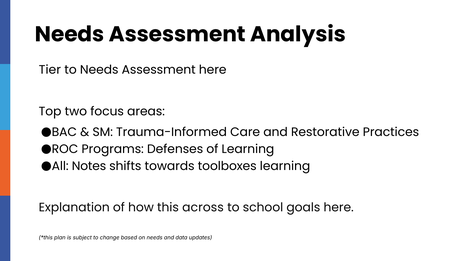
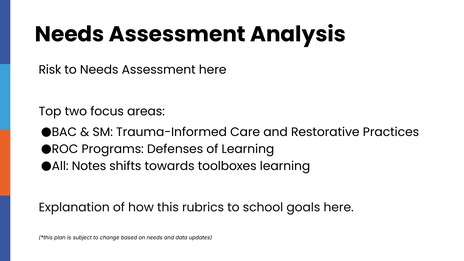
Tier: Tier -> Risk
across: across -> rubrics
